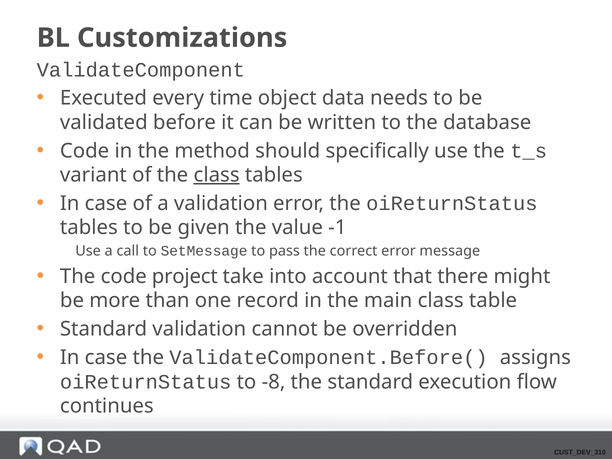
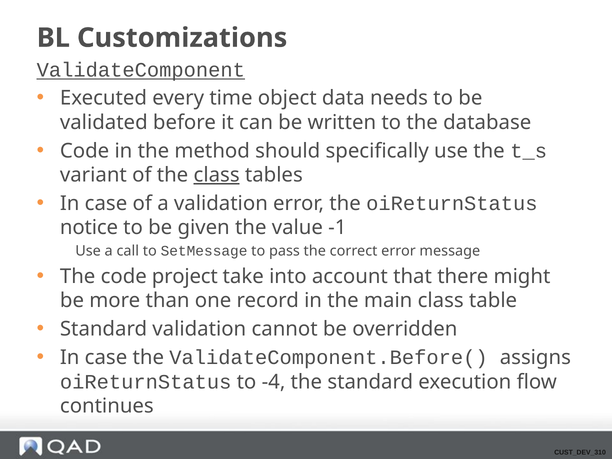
ValidateComponent underline: none -> present
tables at (89, 228): tables -> notice
-8: -8 -> -4
